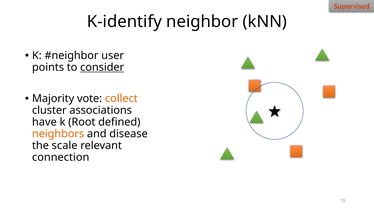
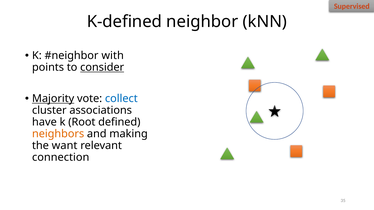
K-identify: K-identify -> K-defined
user: user -> with
Majority underline: none -> present
collect colour: orange -> blue
disease: disease -> making
scale: scale -> want
